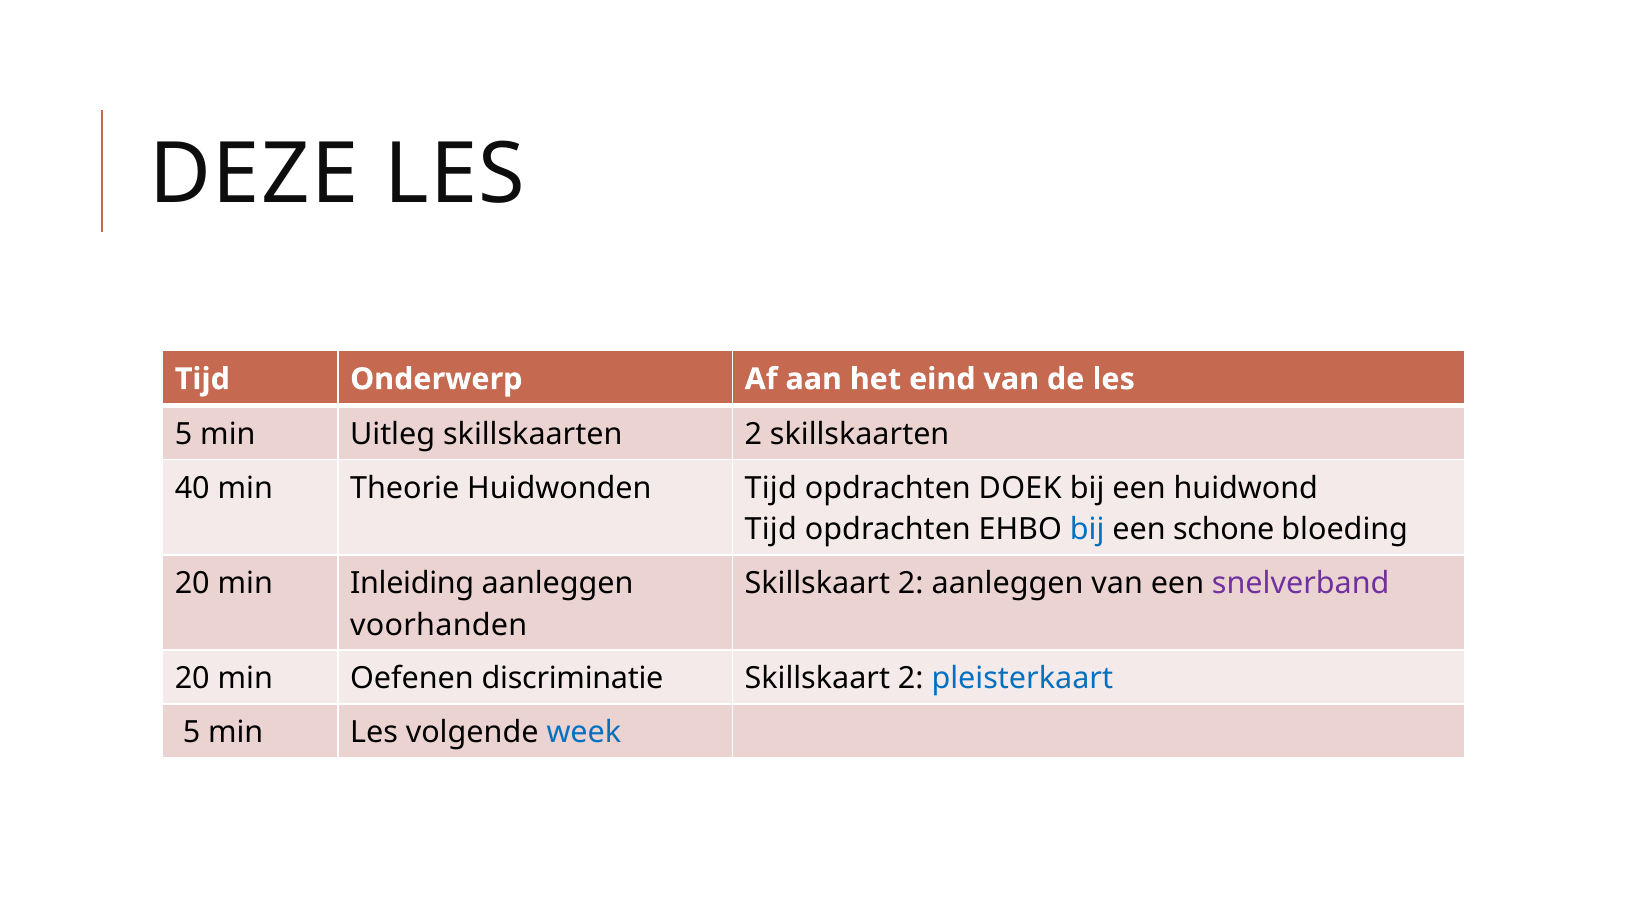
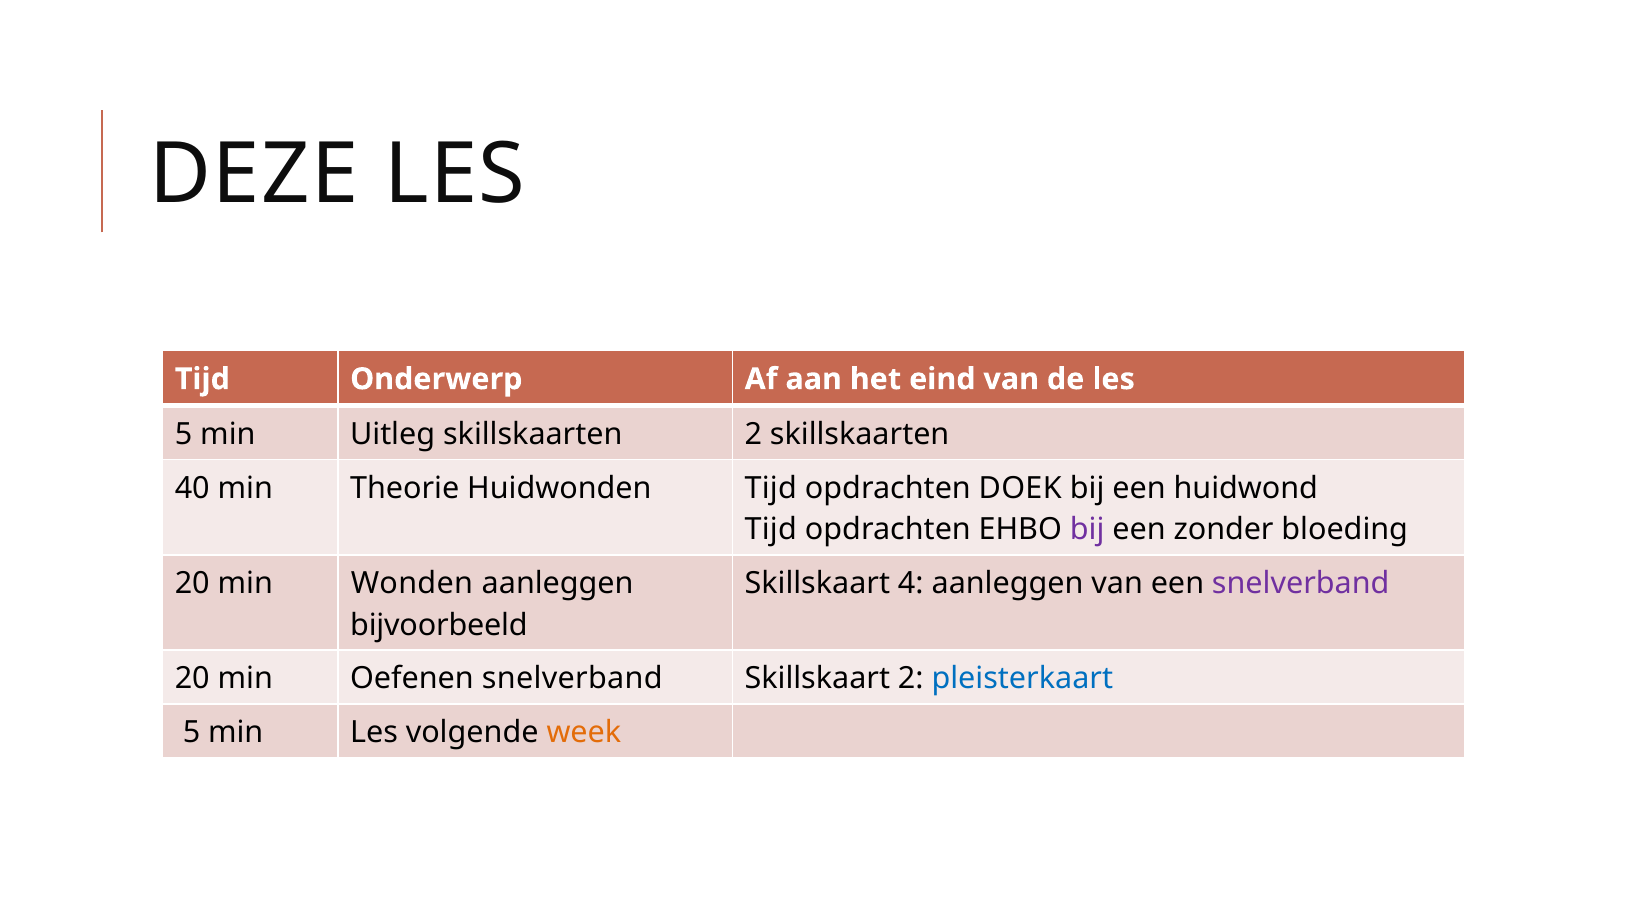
bij at (1087, 530) colour: blue -> purple
schone: schone -> zonder
Inleiding: Inleiding -> Wonden
2 at (911, 584): 2 -> 4
voorhanden: voorhanden -> bijvoorbeeld
Oefenen discriminatie: discriminatie -> snelverband
week colour: blue -> orange
